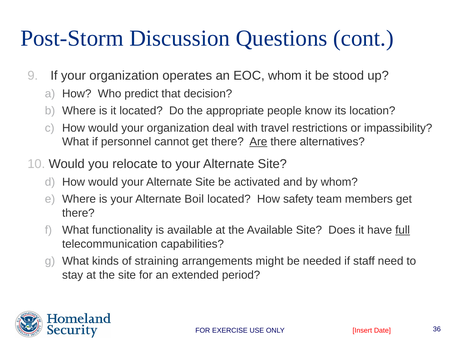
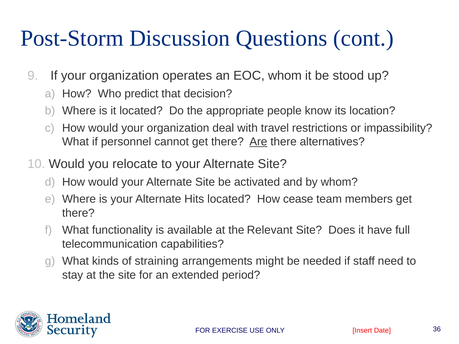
Boil: Boil -> Hits
safety: safety -> cease
the Available: Available -> Relevant
full underline: present -> none
